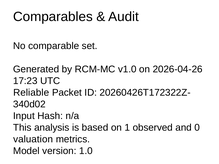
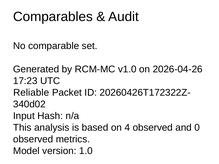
1: 1 -> 4
valuation at (33, 139): valuation -> observed
